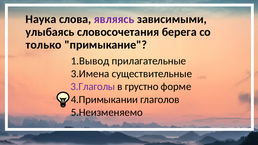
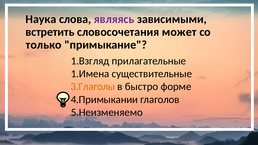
улыбаясь: улыбаясь -> встретить
берега: берега -> может
1.Вывод: 1.Вывод -> 1.Взгляд
3.Имена: 3.Имена -> 1.Имена
3.Глаголы colour: purple -> orange
грустно: грустно -> быстро
